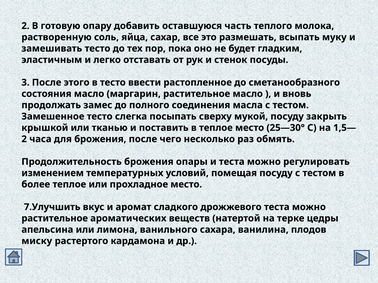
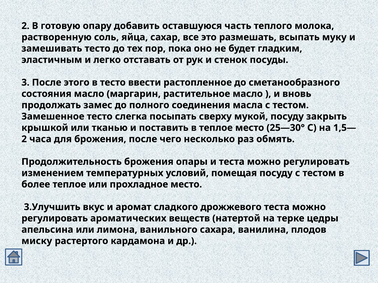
7.Улучшить: 7.Улучшить -> 3.Улучшить
растительное at (55, 219): растительное -> регулировать
